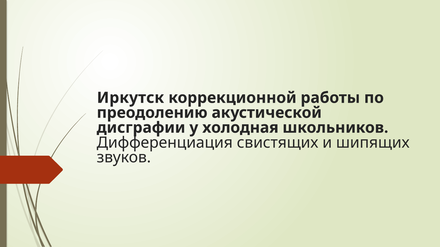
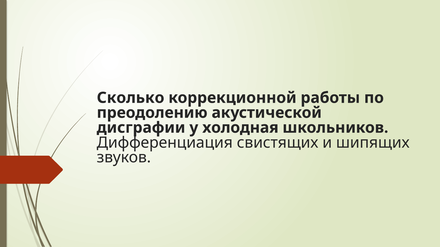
Иркутск: Иркутск -> Сколько
